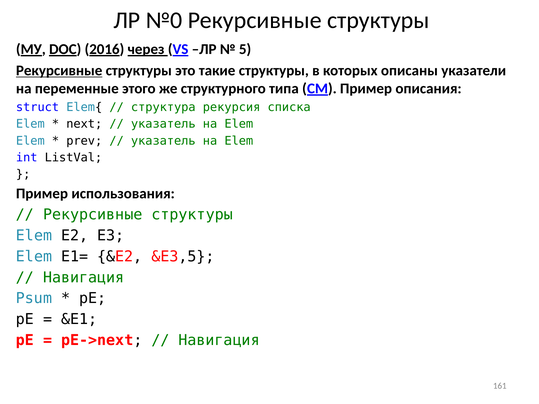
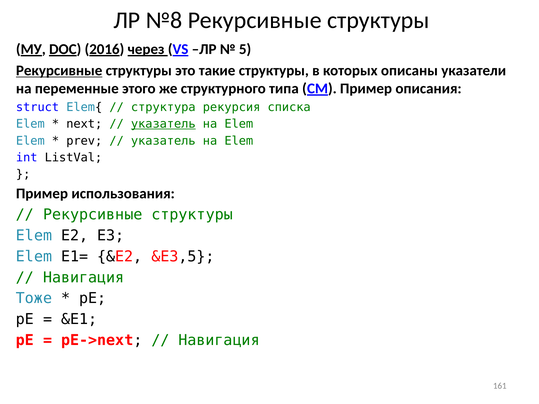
№0: №0 -> №8
указатель at (163, 124) underline: none -> present
Psum: Psum -> Тоже
